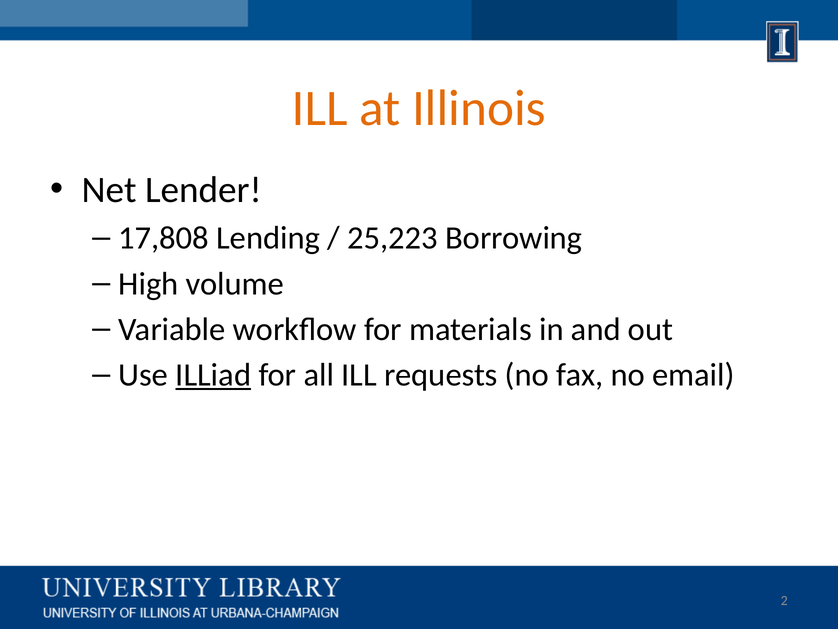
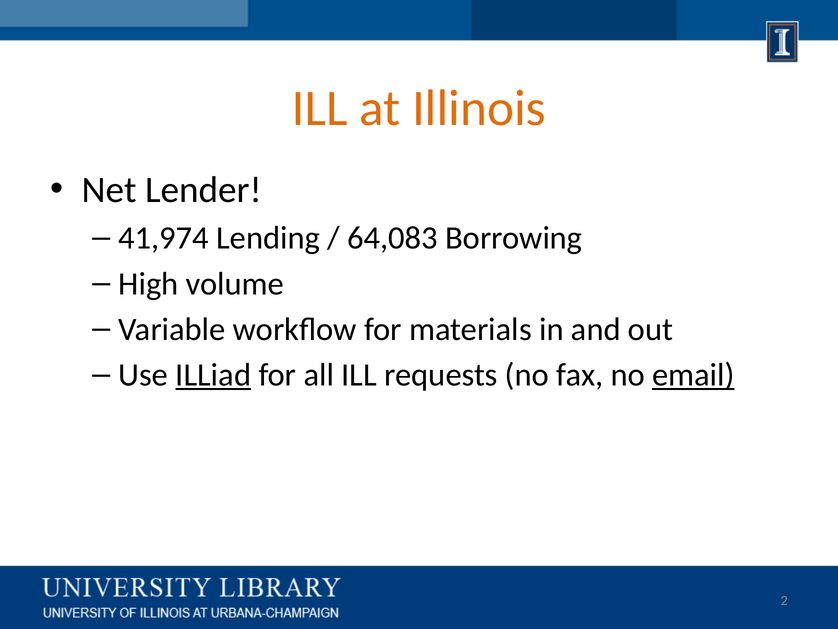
17,808: 17,808 -> 41,974
25,223: 25,223 -> 64,083
email underline: none -> present
